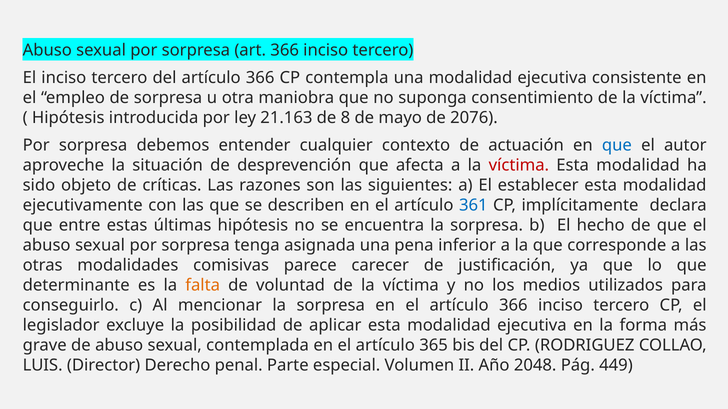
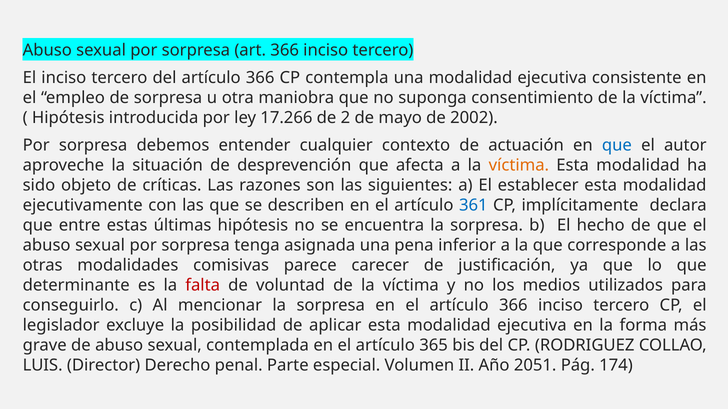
21.163: 21.163 -> 17.266
8: 8 -> 2
2076: 2076 -> 2002
víctima at (519, 166) colour: red -> orange
falta colour: orange -> red
2048: 2048 -> 2051
449: 449 -> 174
